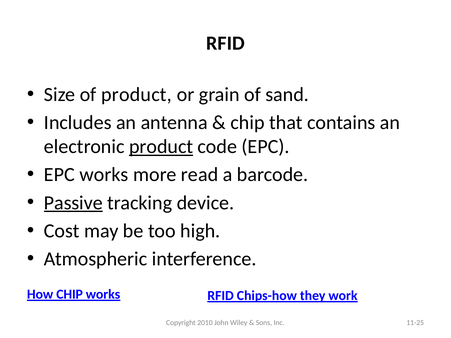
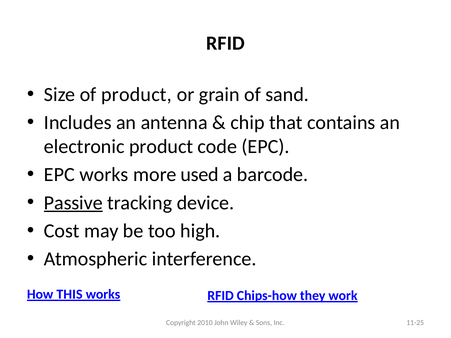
product at (161, 147) underline: present -> none
read: read -> used
How CHIP: CHIP -> THIS
